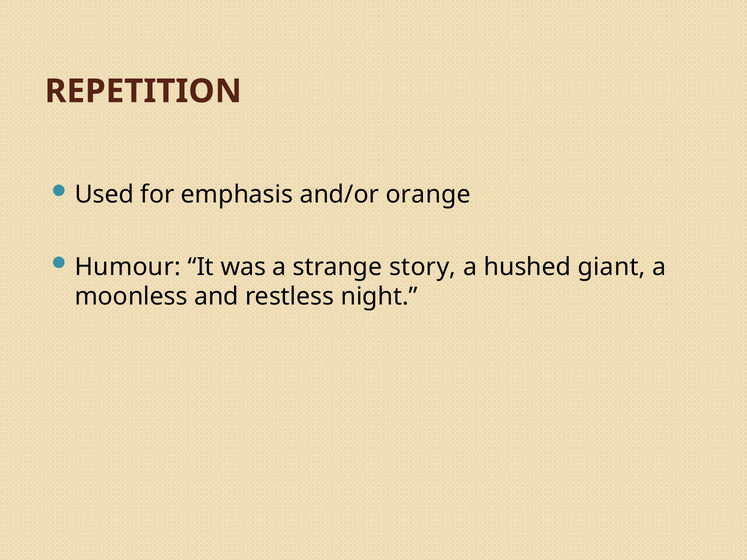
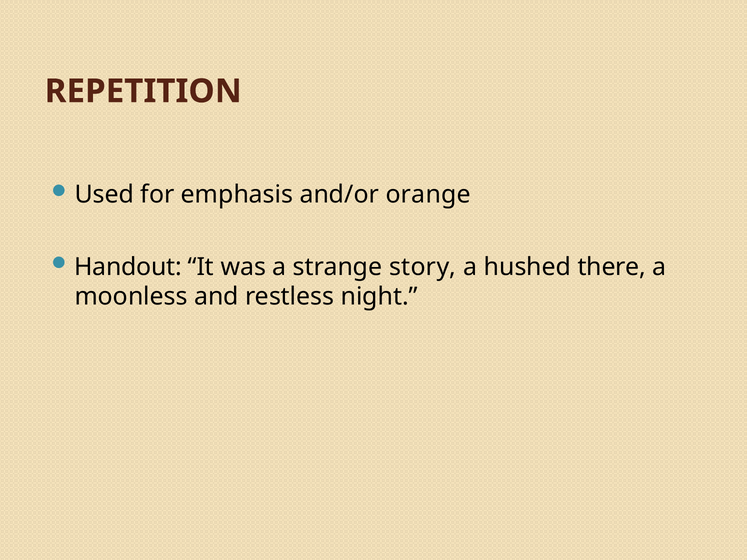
Humour: Humour -> Handout
giant: giant -> there
